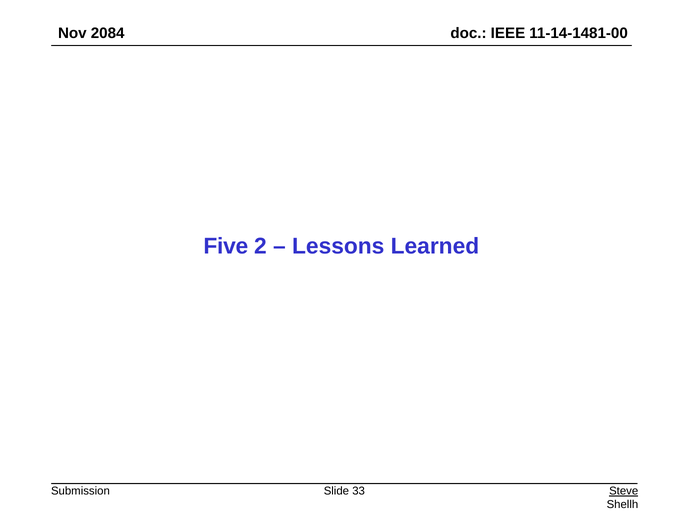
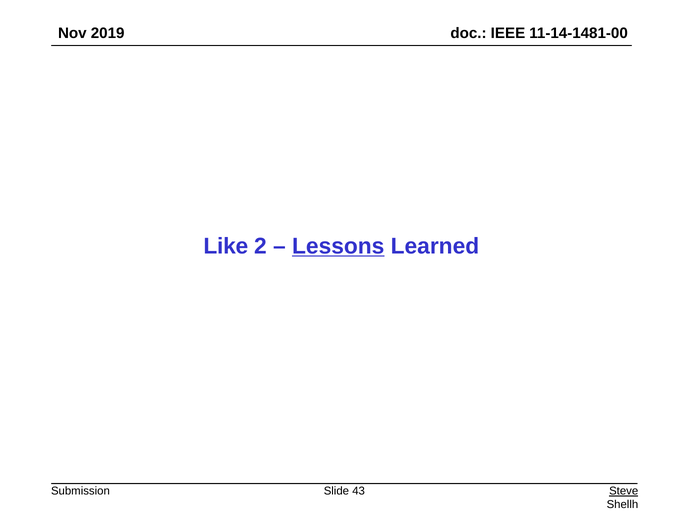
2084: 2084 -> 2019
Five: Five -> Like
Lessons underline: none -> present
33: 33 -> 43
